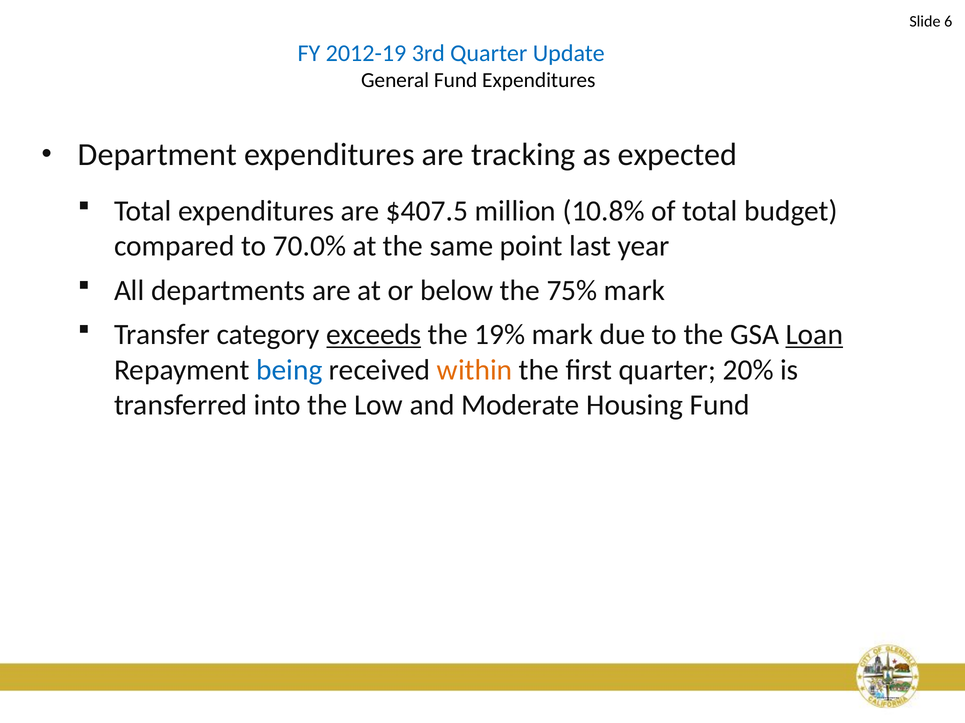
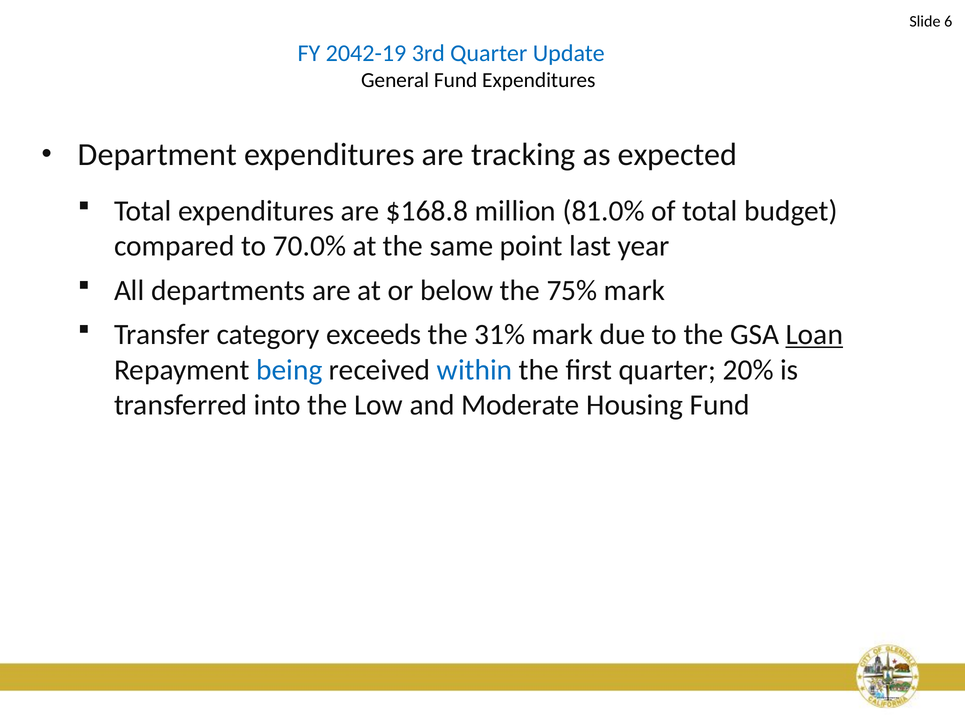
2012-19: 2012-19 -> 2042-19
$407.5: $407.5 -> $168.8
10.8%: 10.8% -> 81.0%
exceeds underline: present -> none
19%: 19% -> 31%
within colour: orange -> blue
